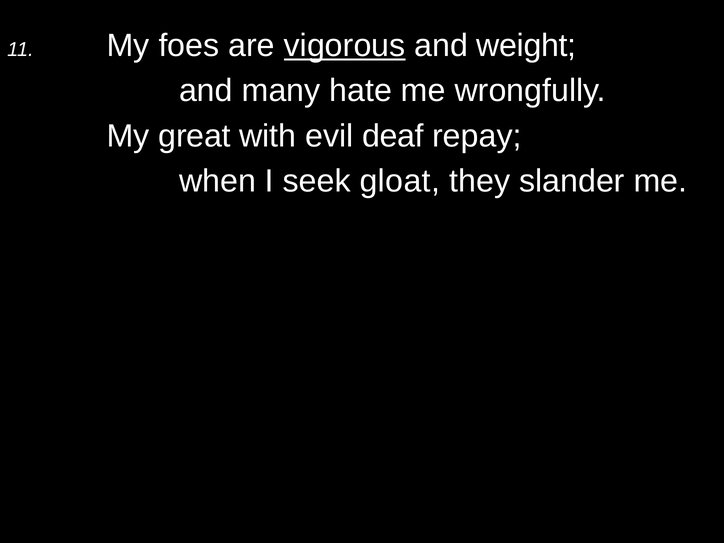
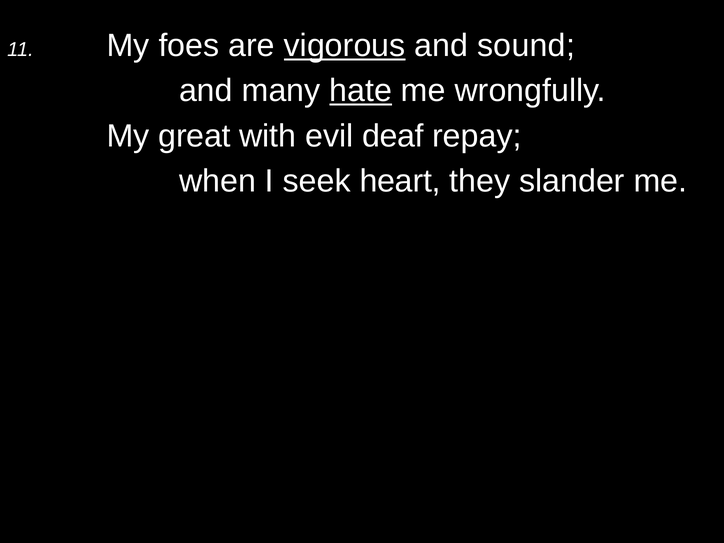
weight: weight -> sound
hate underline: none -> present
gloat: gloat -> heart
